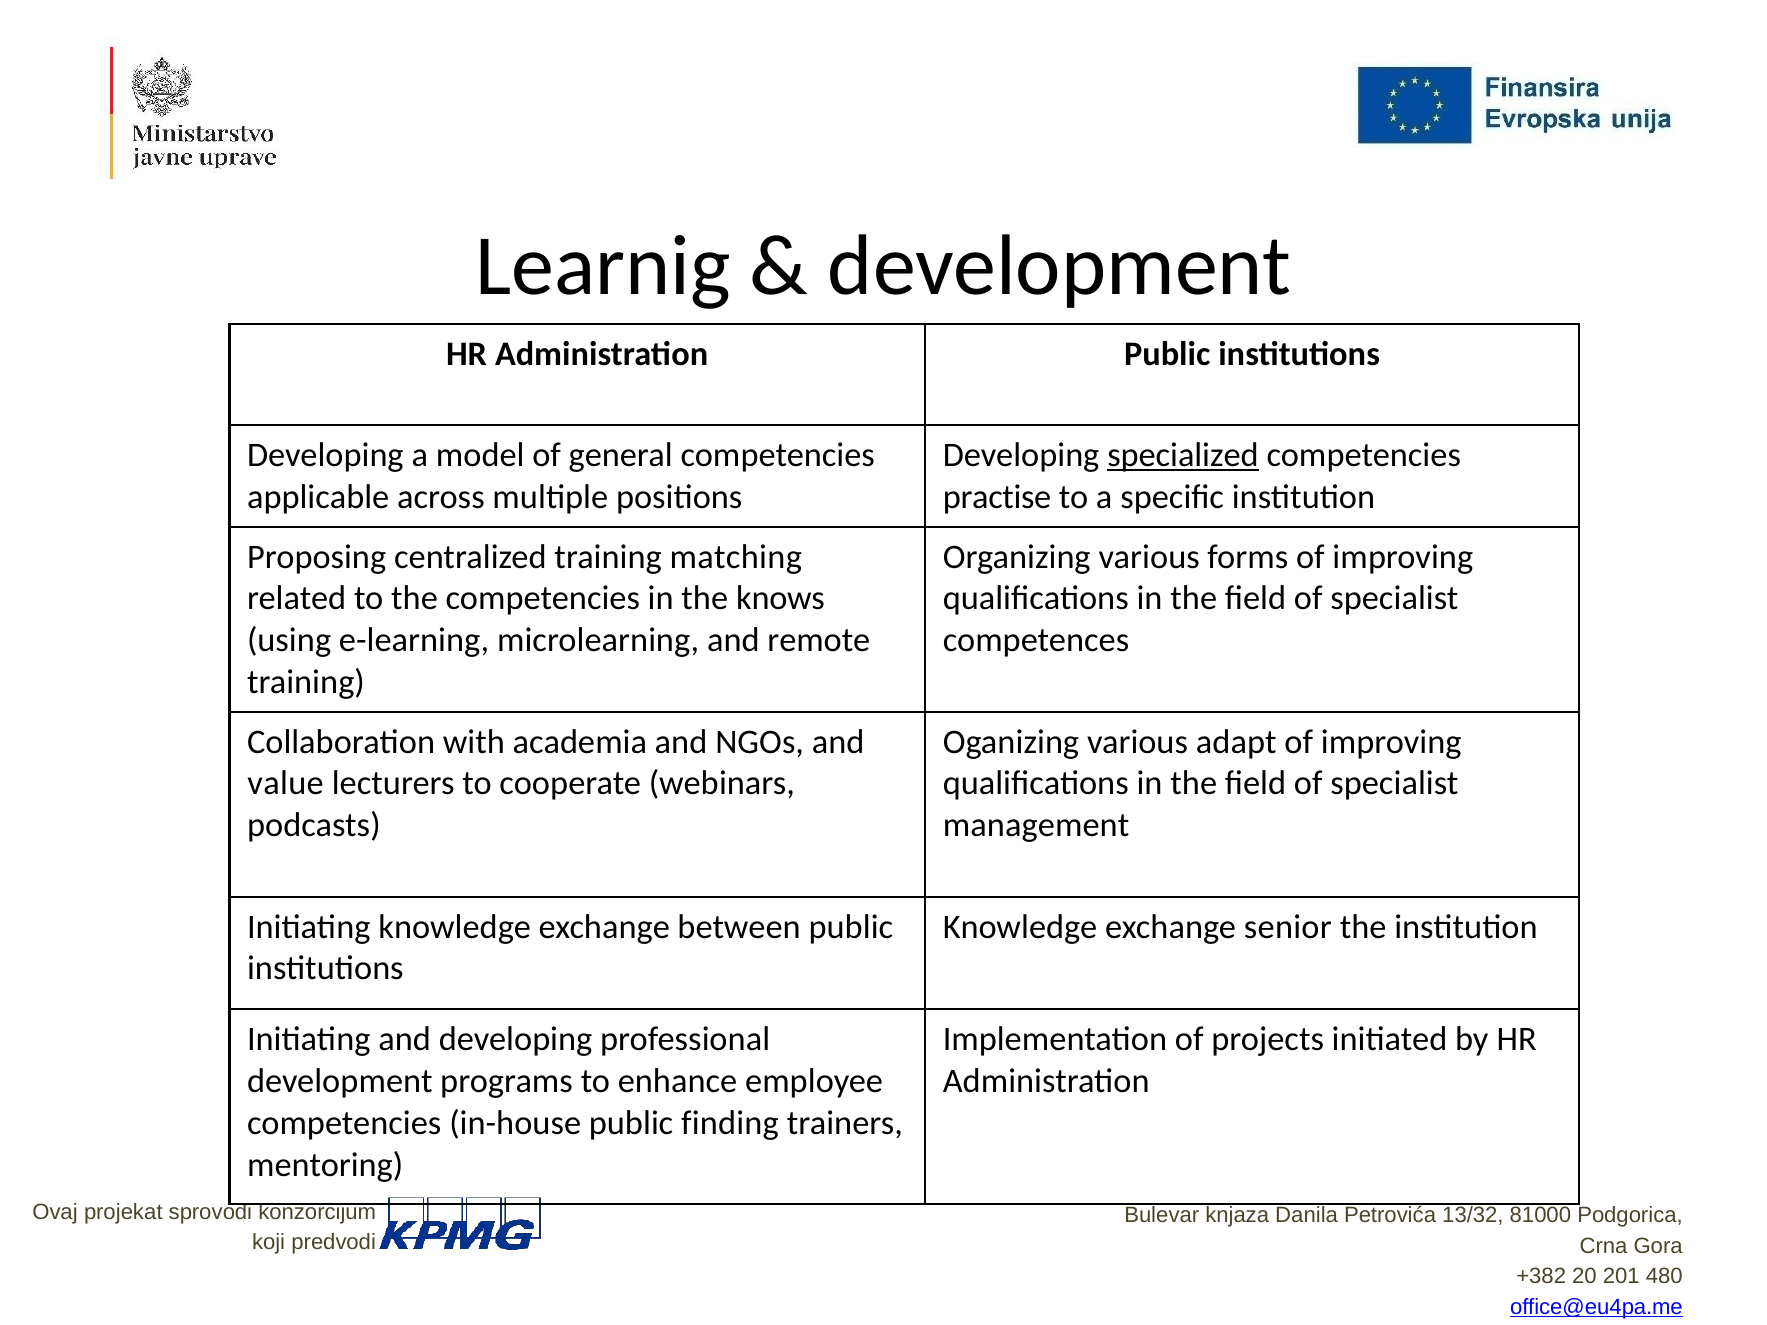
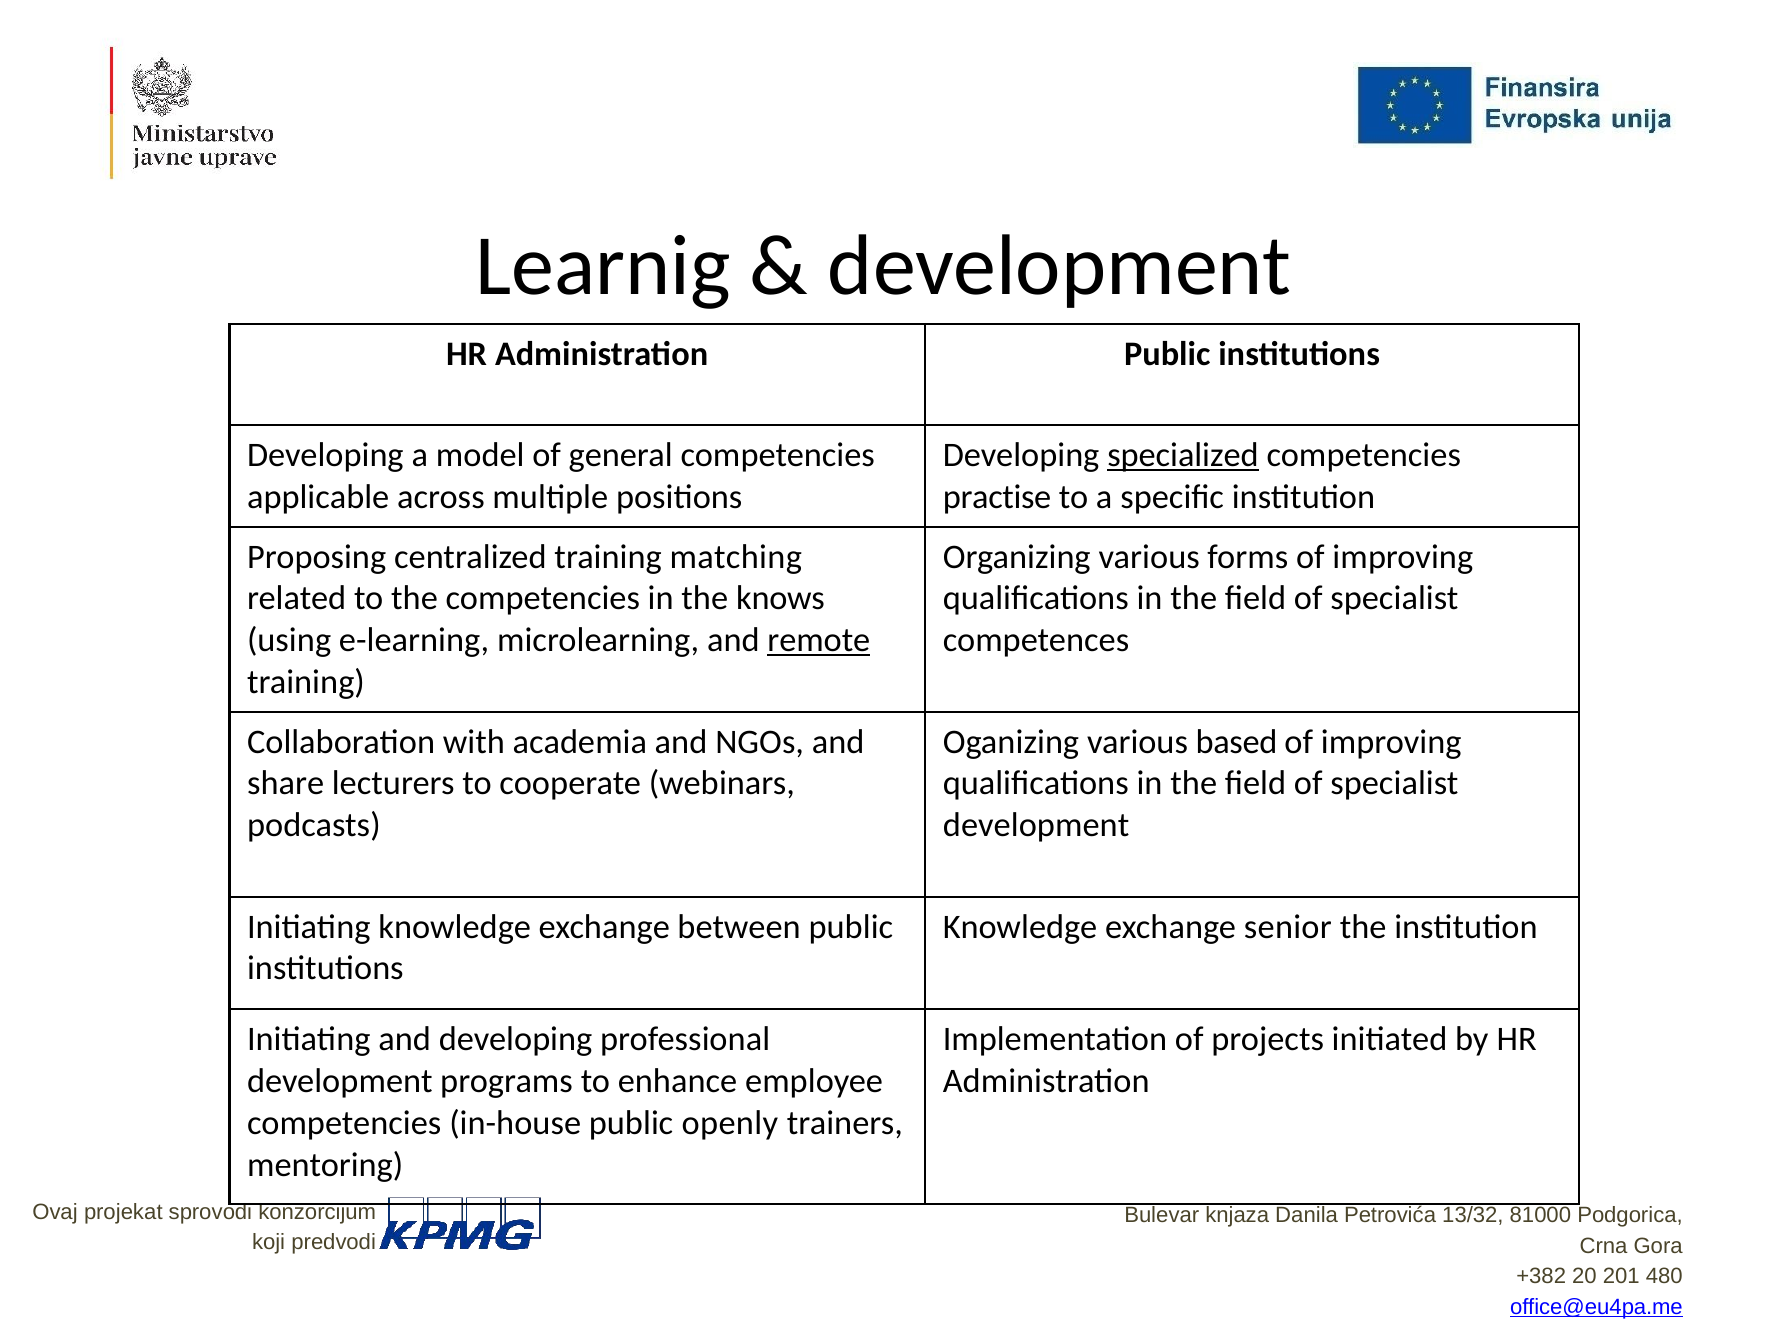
remote underline: none -> present
adapt: adapt -> based
value: value -> share
management at (1036, 826): management -> development
finding: finding -> openly
